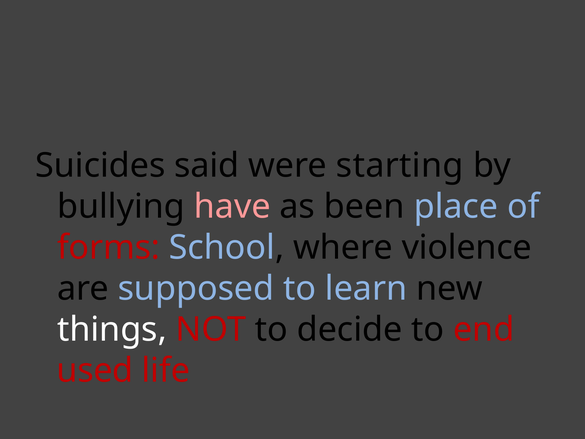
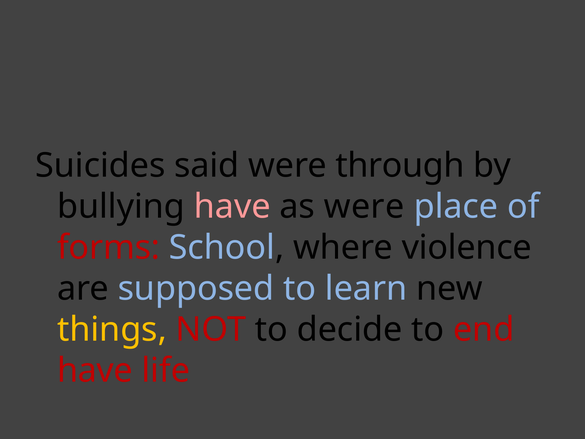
starting: starting -> through
as been: been -> were
things colour: white -> yellow
used at (95, 370): used -> have
